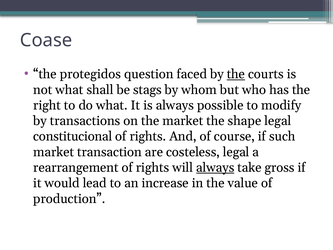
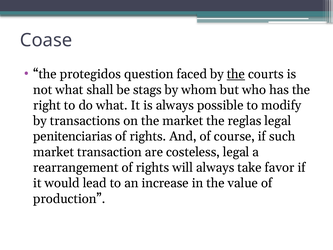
shape: shape -> reglas
constitucional: constitucional -> penitenciarias
always at (215, 167) underline: present -> none
gross: gross -> favor
